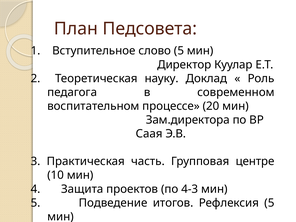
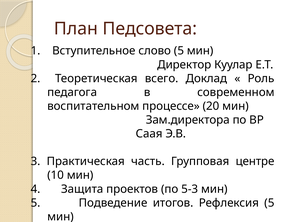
науку: науку -> всего
4-3: 4-3 -> 5-3
